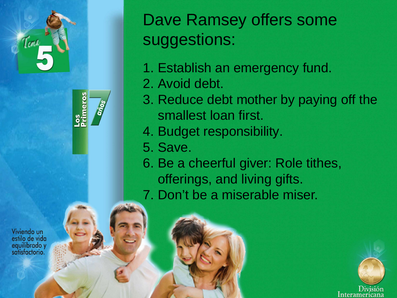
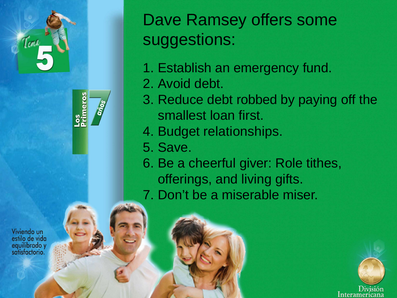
mother: mother -> robbed
responsibility: responsibility -> relationships
